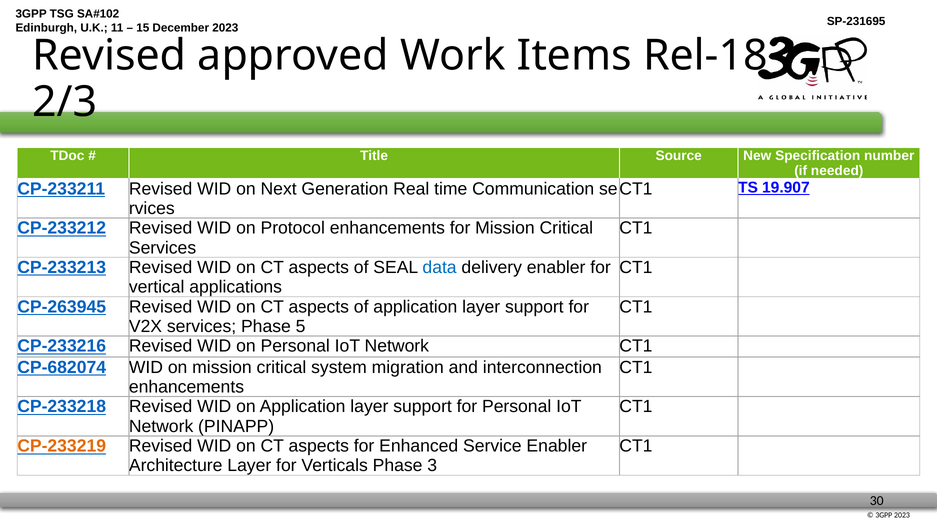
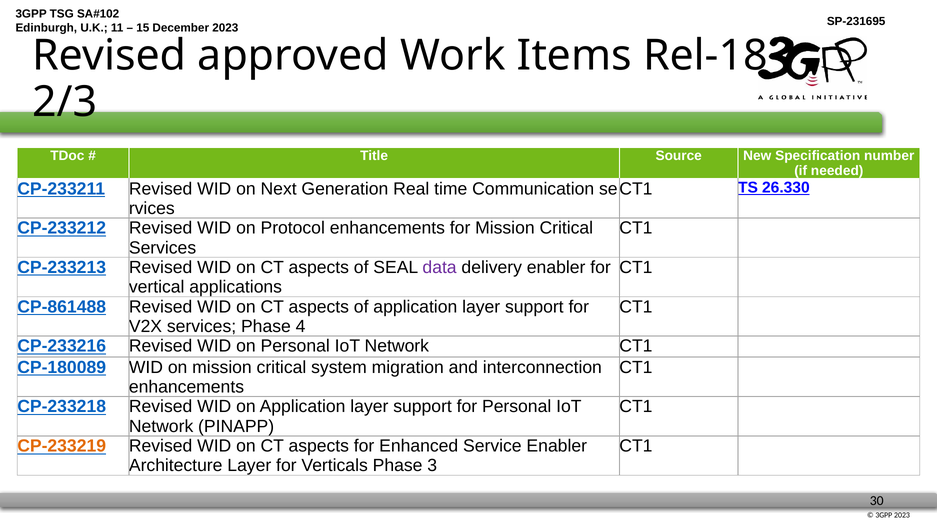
19.907: 19.907 -> 26.330
data colour: blue -> purple
CP-263945: CP-263945 -> CP-861488
5: 5 -> 4
CP-682074: CP-682074 -> CP-180089
